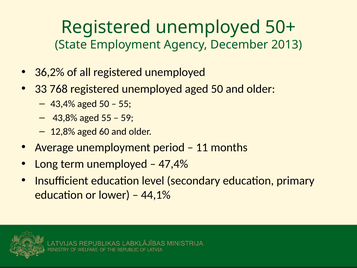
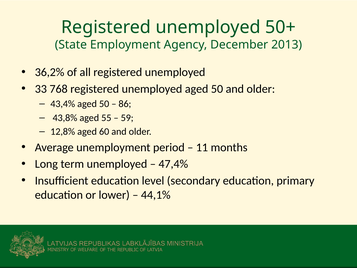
55 at (125, 104): 55 -> 86
